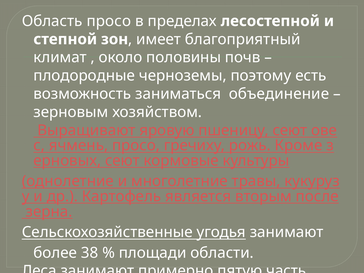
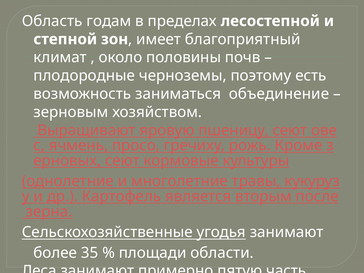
Область просо: просо -> годам
38: 38 -> 35
